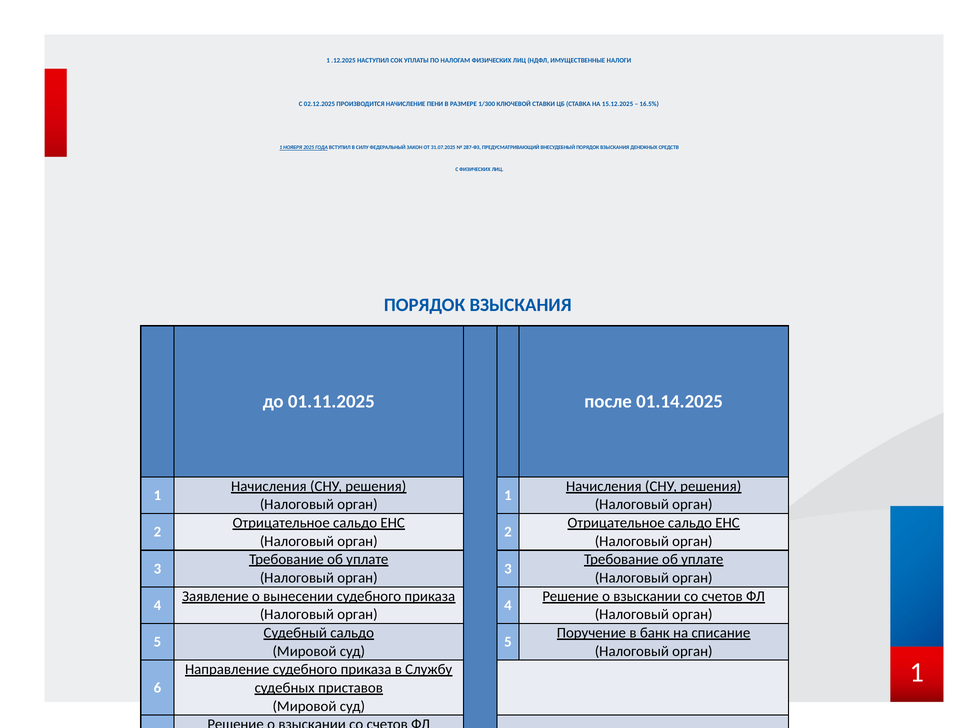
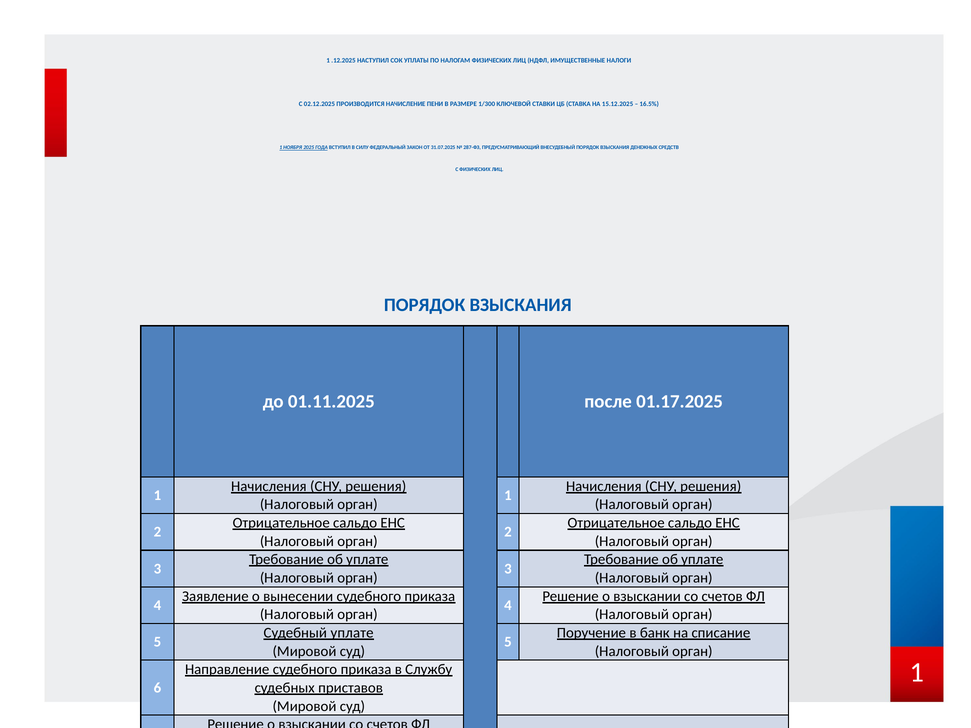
01.14.2025: 01.14.2025 -> 01.17.2025
Судебный сальдо: сальдо -> уплате
